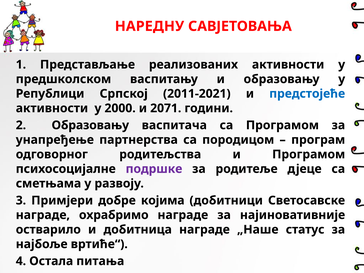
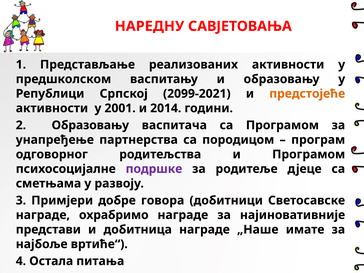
2011-2021: 2011-2021 -> 2099-2021
предстојеће colour: blue -> orange
2000: 2000 -> 2001
2071: 2071 -> 2014
којима: којима -> говора
остварило: остварило -> представи
статус: статус -> имате
